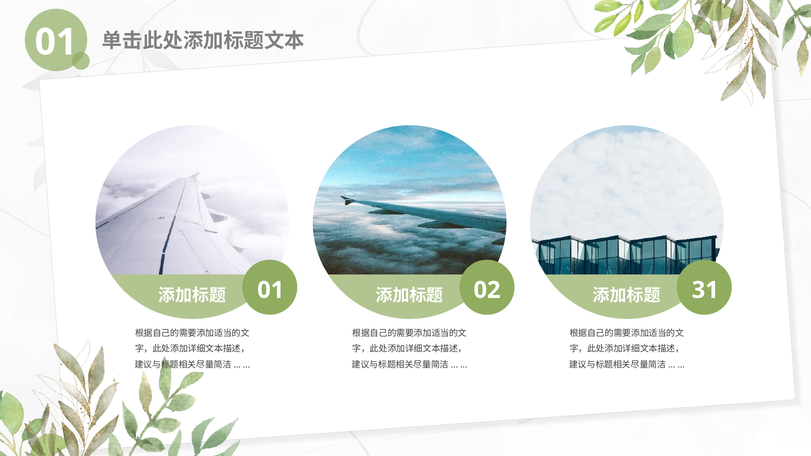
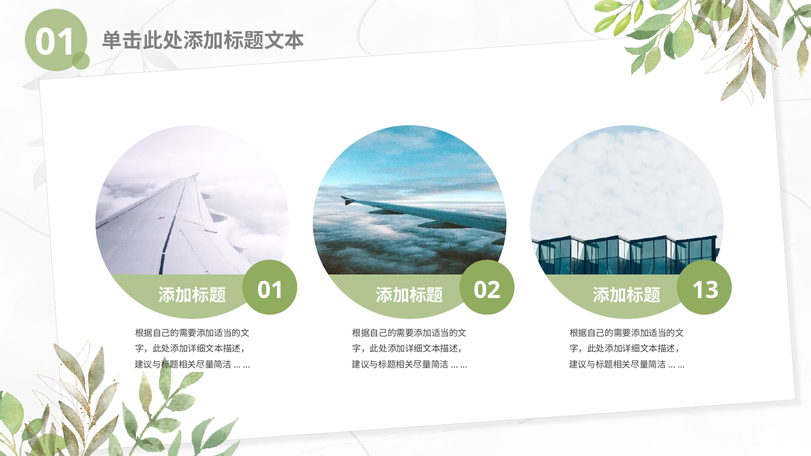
31: 31 -> 13
